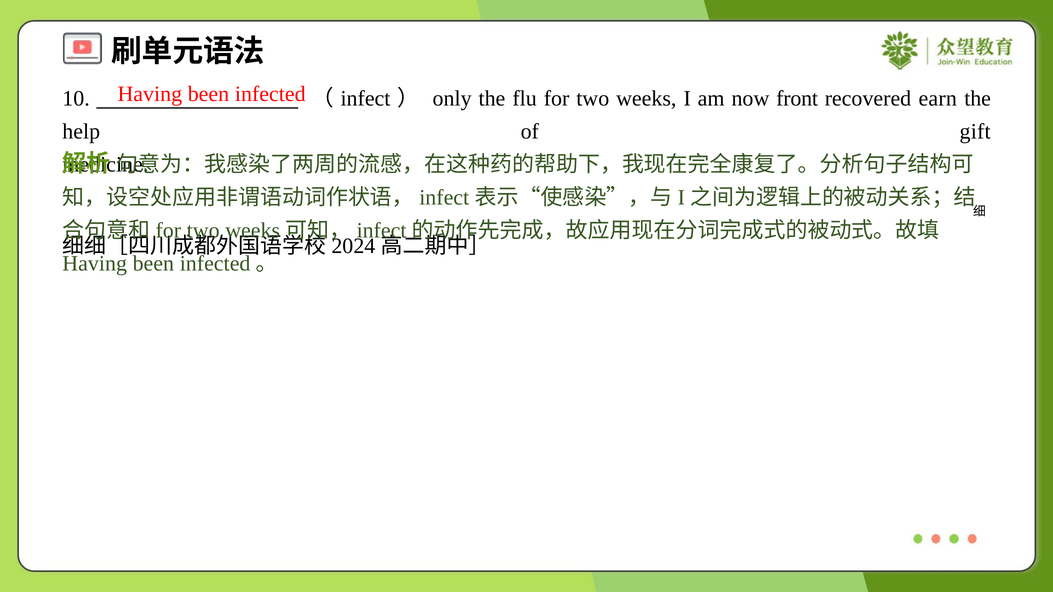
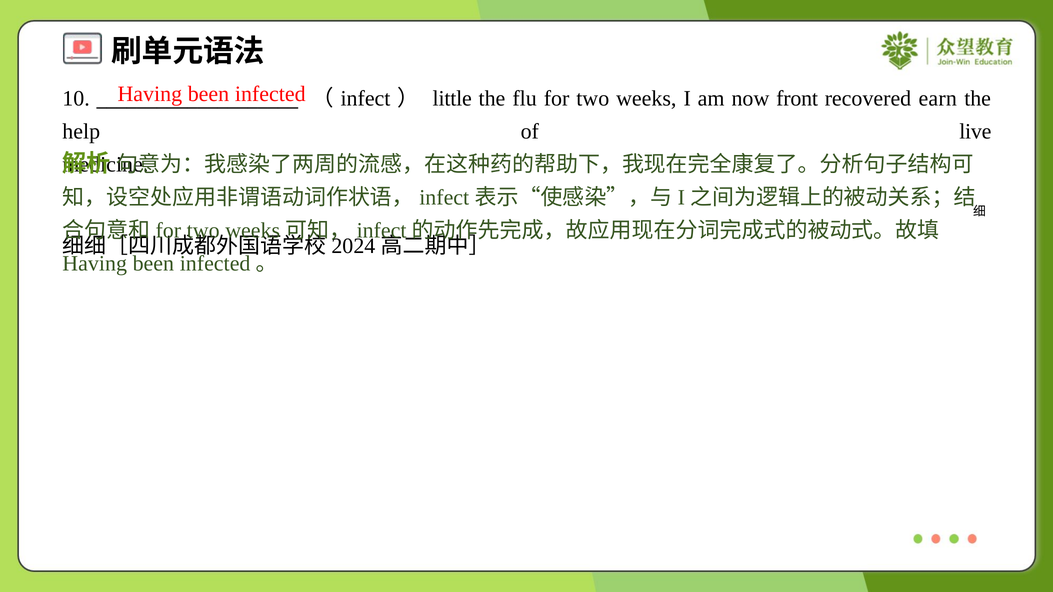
only: only -> little
gift: gift -> live
